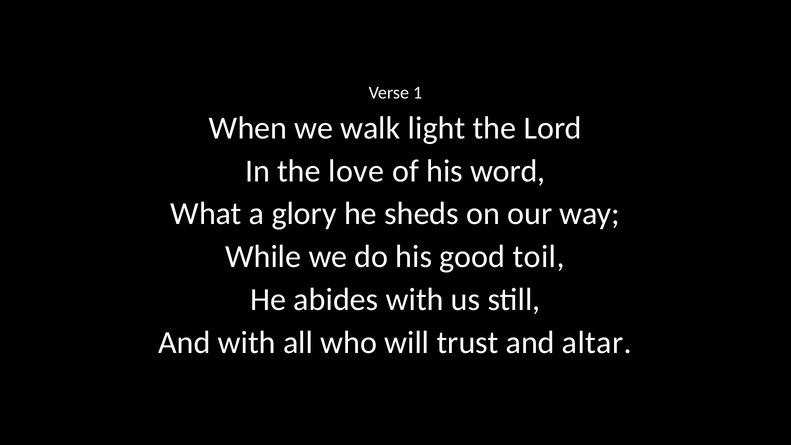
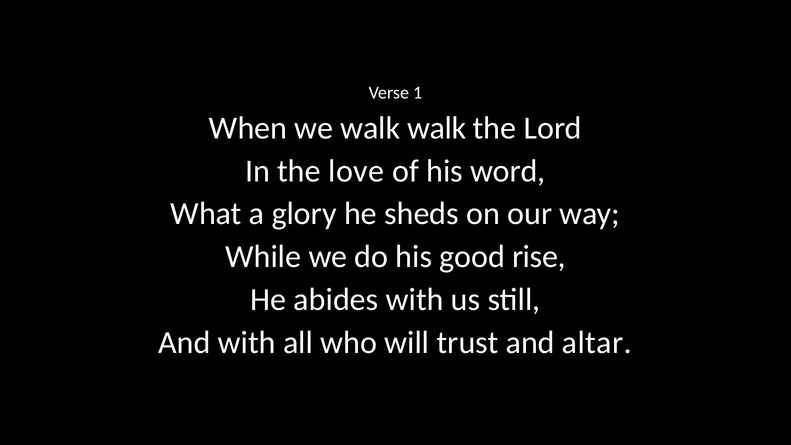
walk light: light -> walk
toil: toil -> rise
